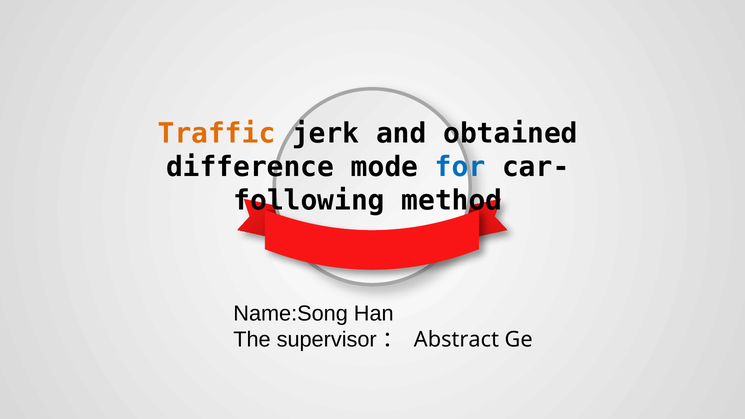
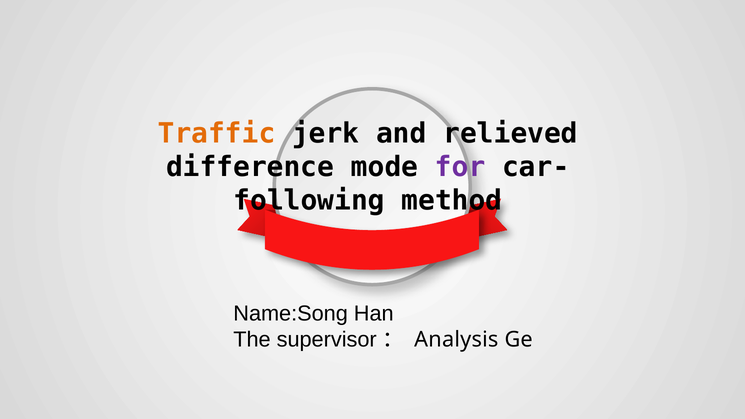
obtained: obtained -> relieved
for colour: blue -> purple
Abstract: Abstract -> Analysis
